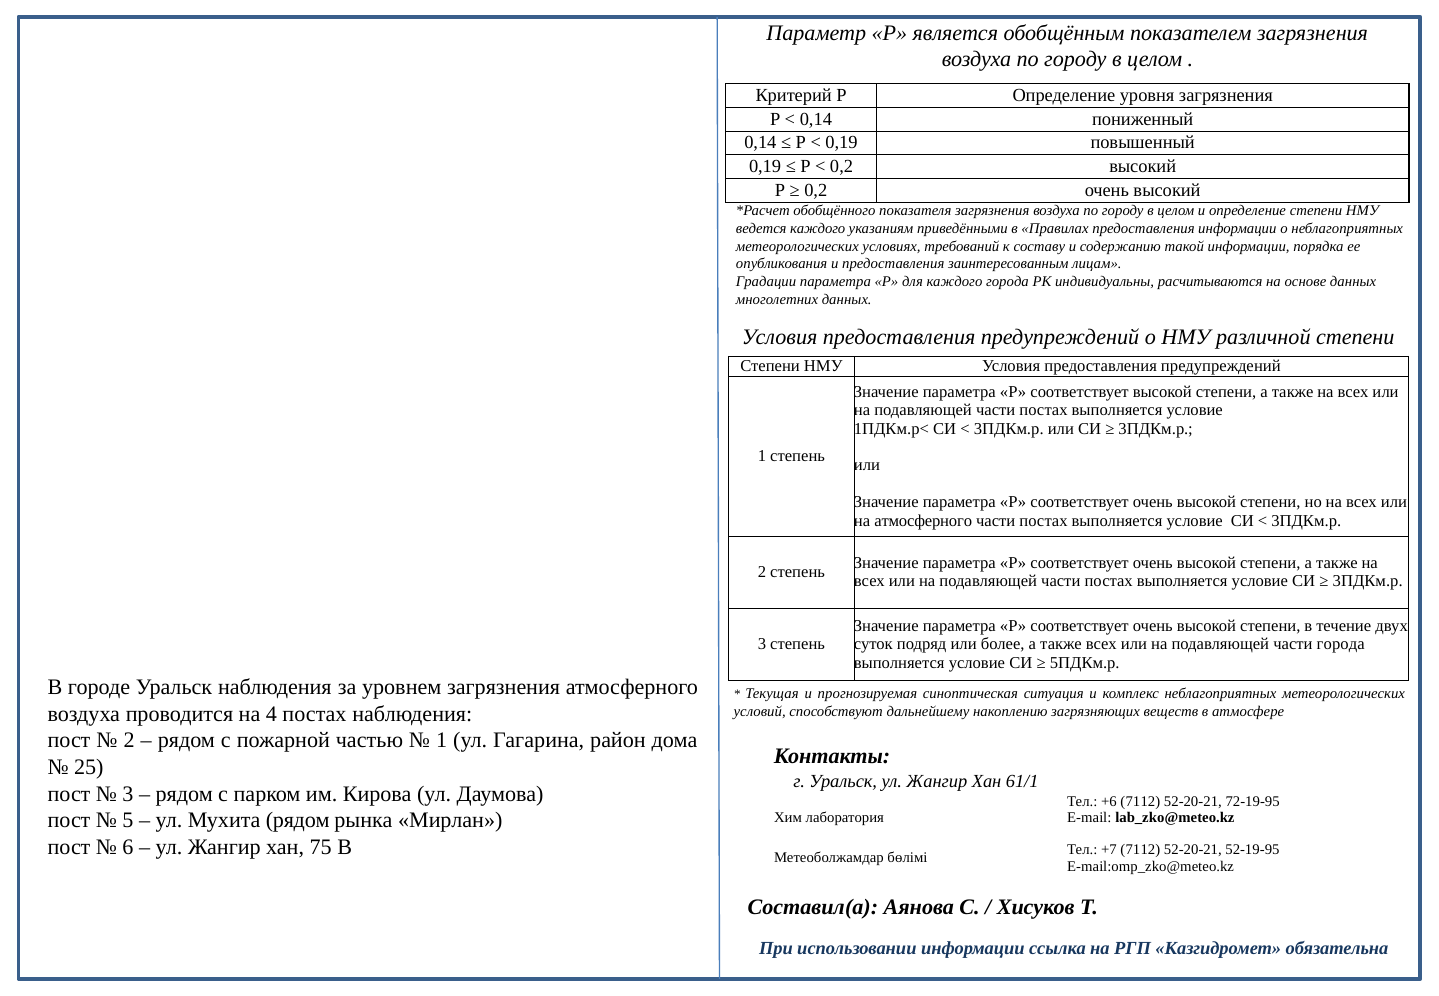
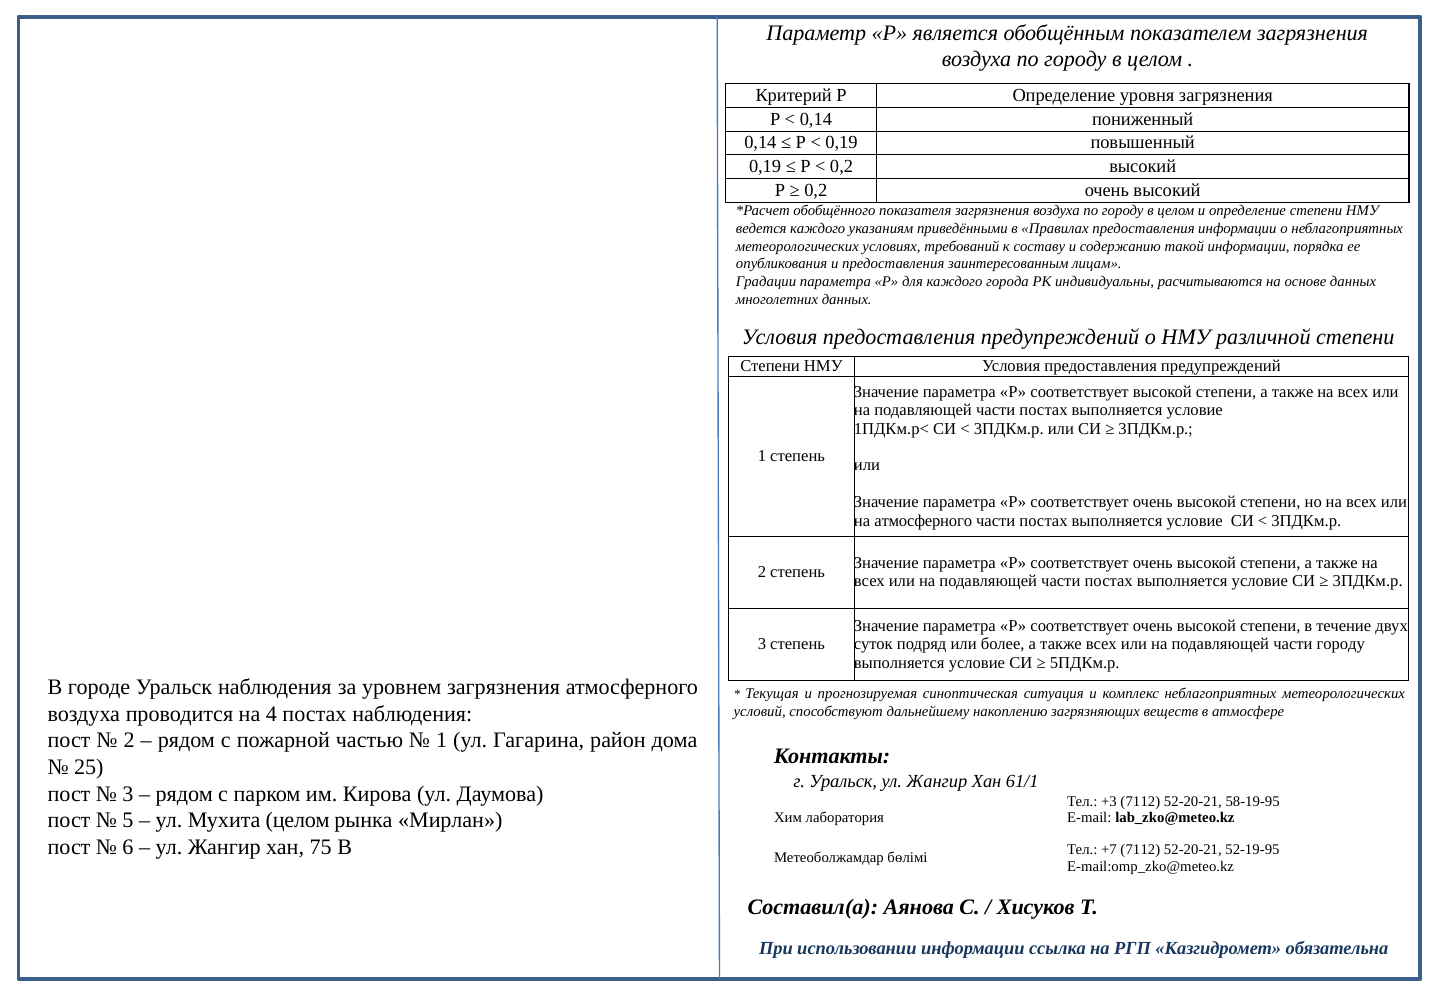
части города: города -> городу
+6: +6 -> +3
72-19-95: 72-19-95 -> 58-19-95
Мухита рядом: рядом -> целом
